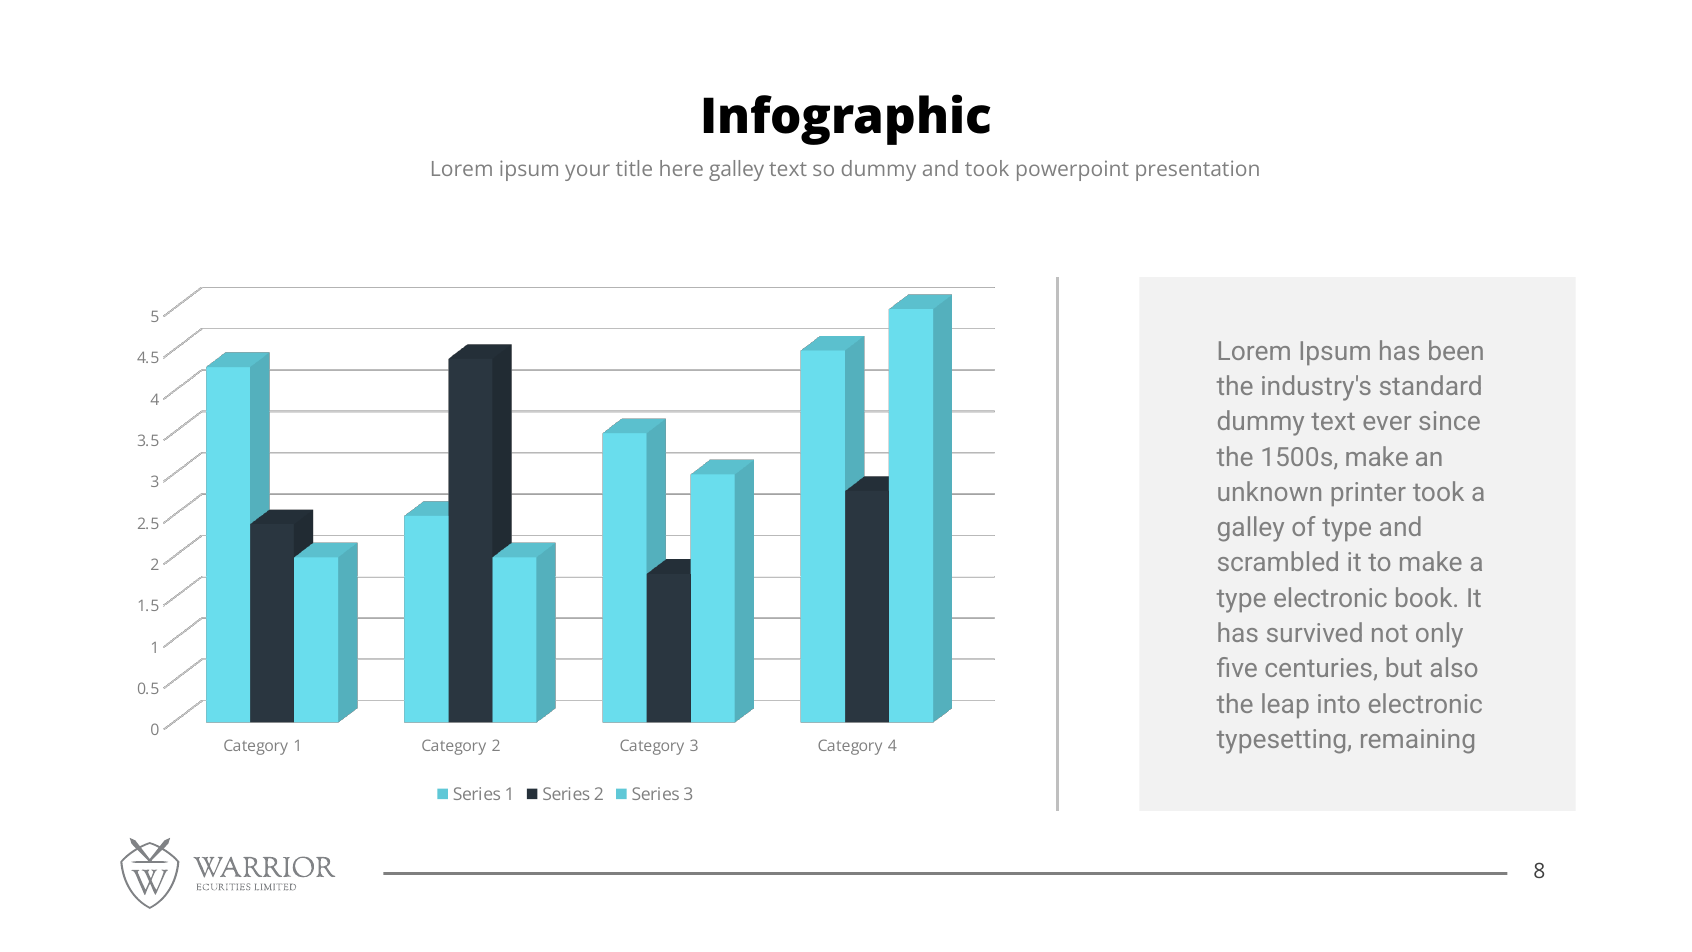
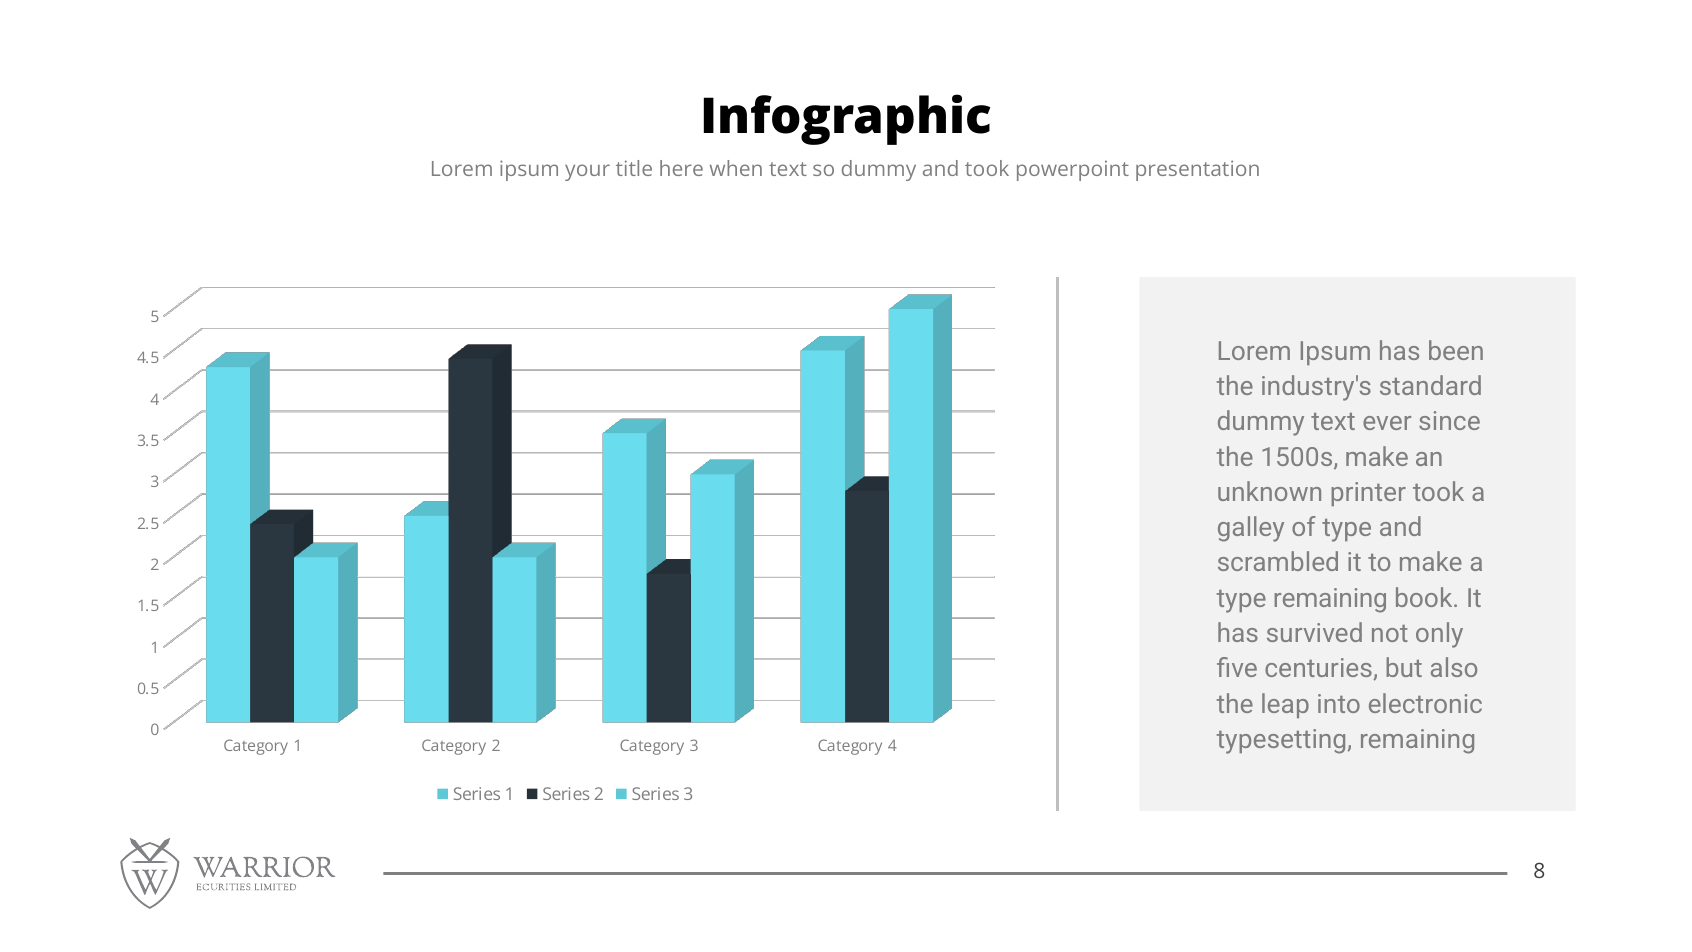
here galley: galley -> when
type electronic: electronic -> remaining
